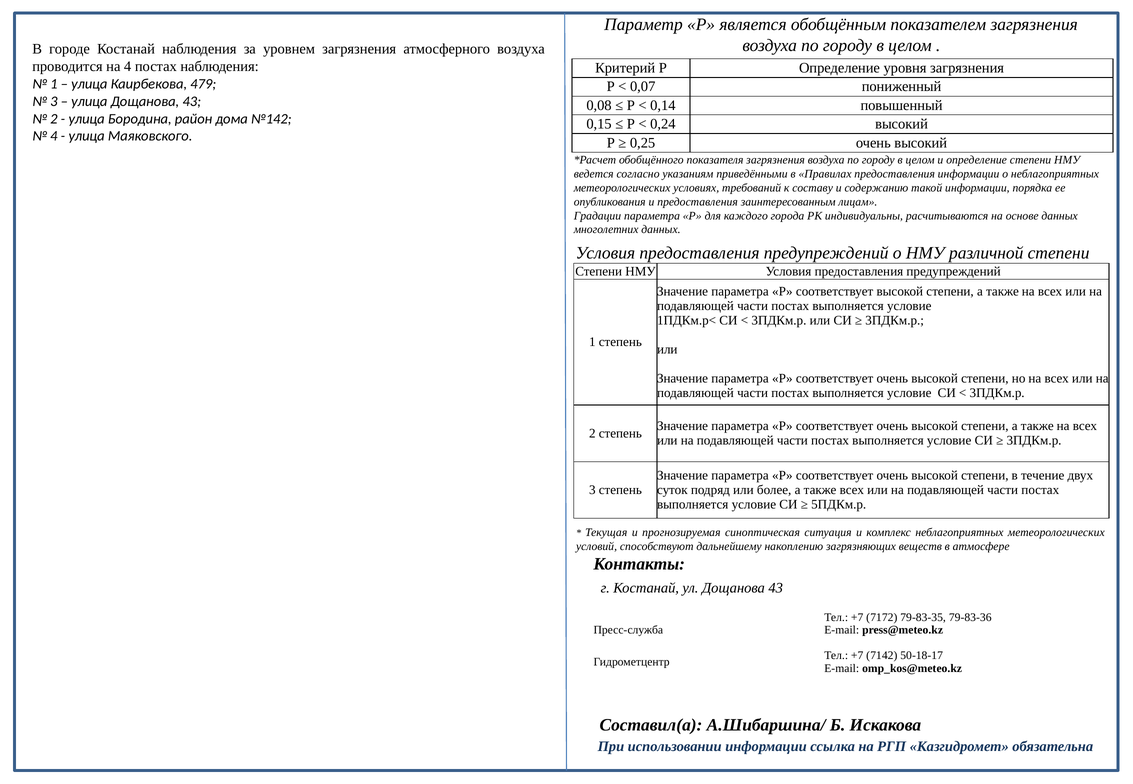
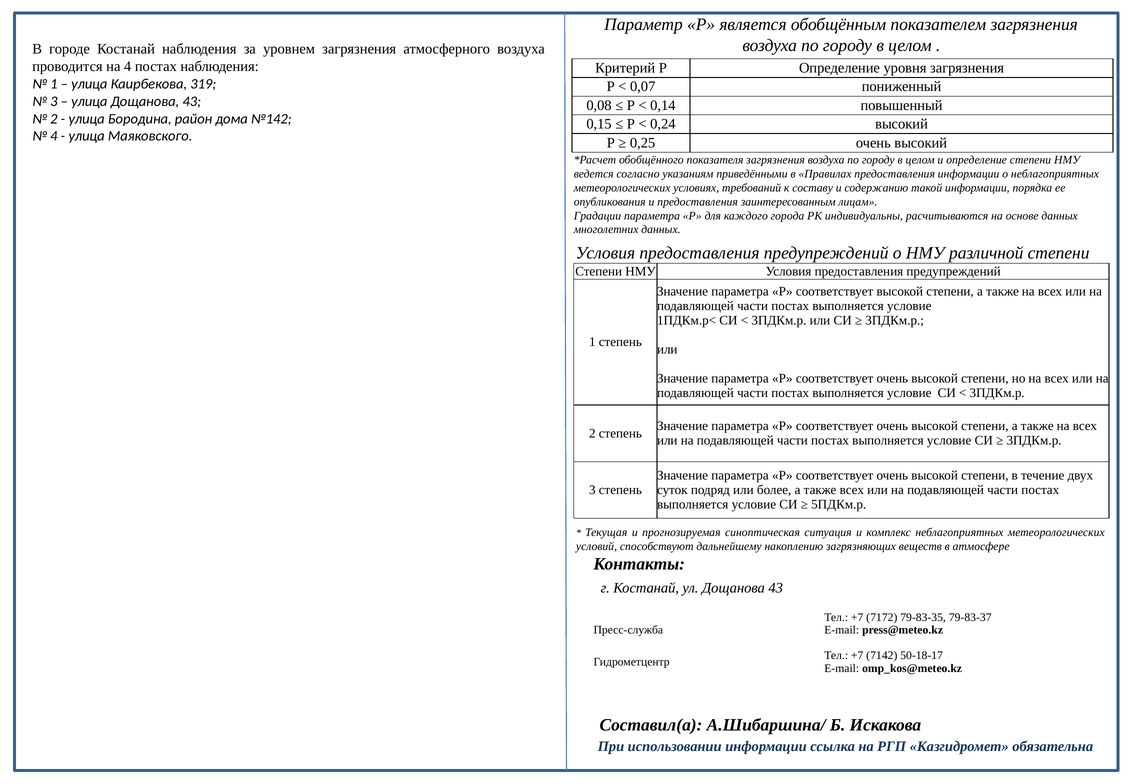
479: 479 -> 319
79-83-36: 79-83-36 -> 79-83-37
